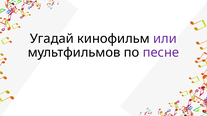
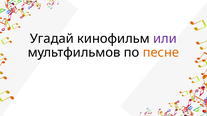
песне colour: purple -> orange
